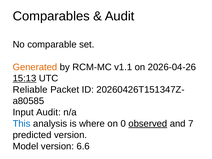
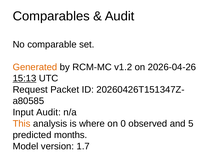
v1.1: v1.1 -> v1.2
Reliable: Reliable -> Request
This colour: blue -> orange
observed underline: present -> none
7: 7 -> 5
predicted version: version -> months
6.6: 6.6 -> 1.7
